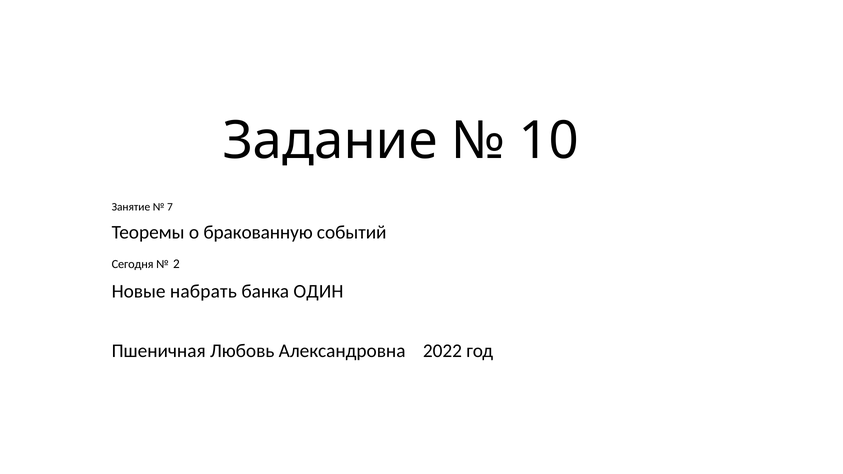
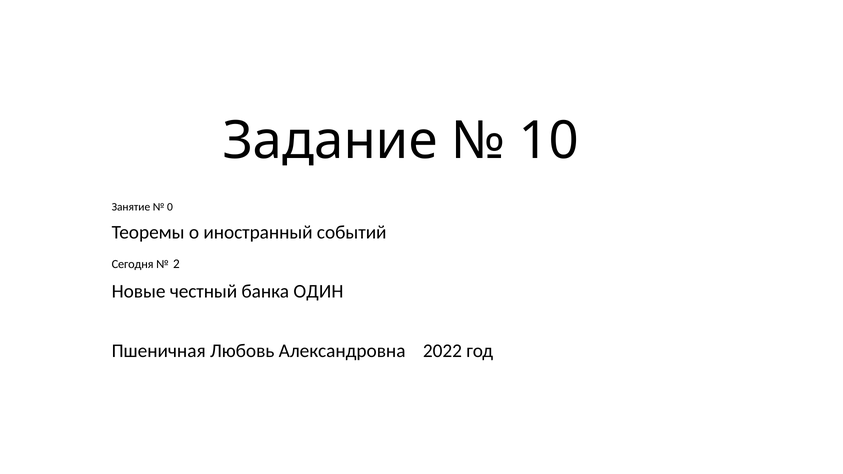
7: 7 -> 0
бракованную: бракованную -> иностранный
набрать: набрать -> честный
